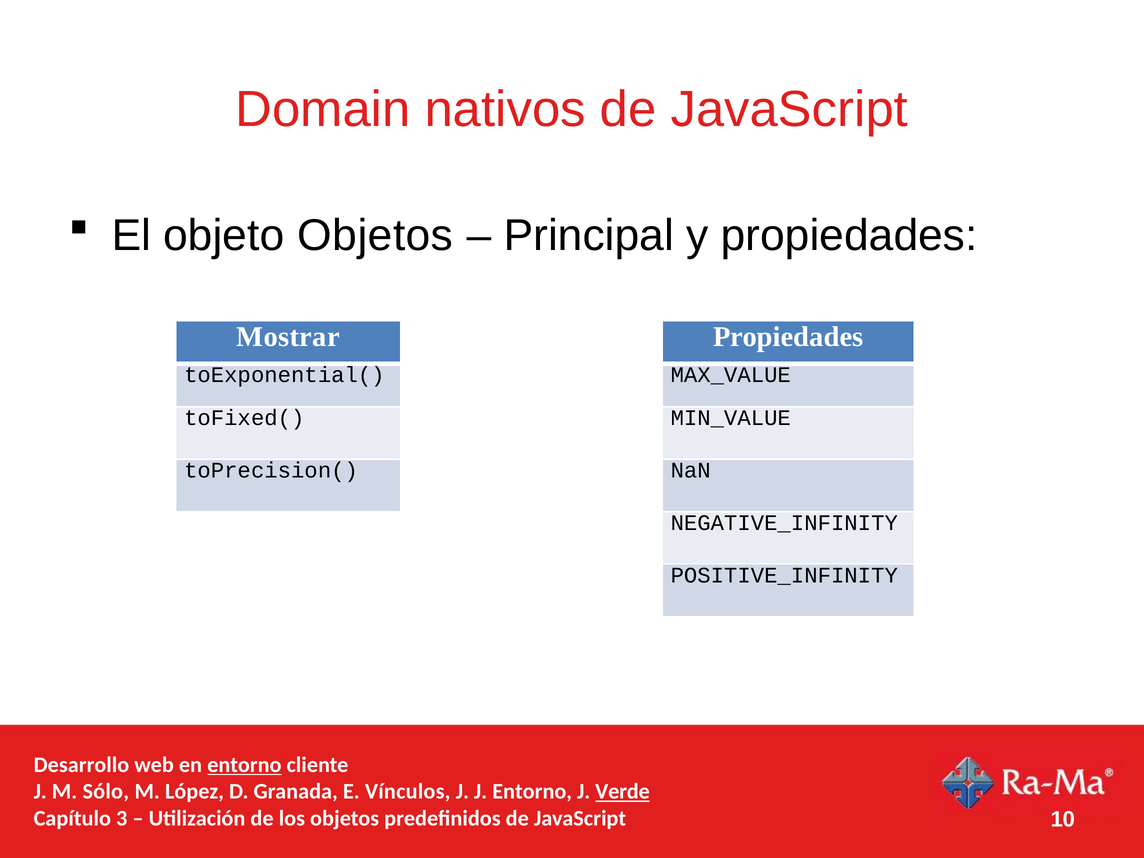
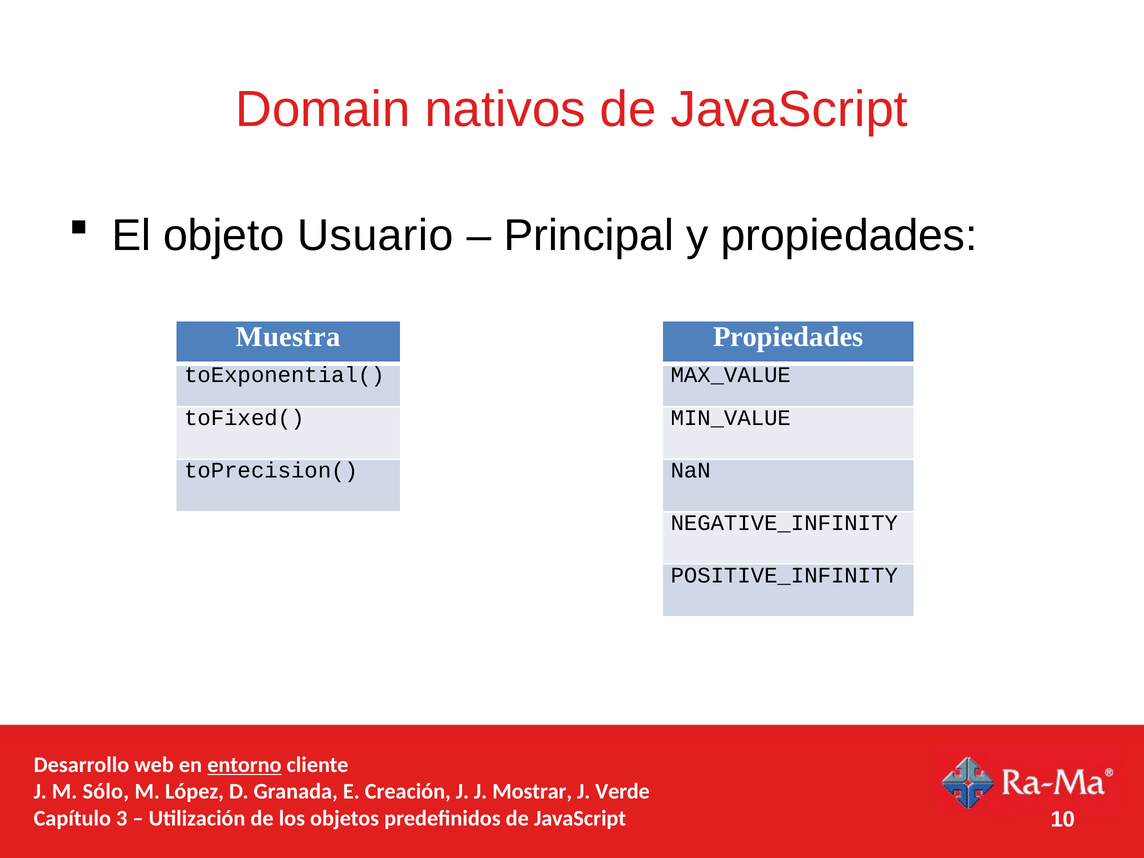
objeto Objetos: Objetos -> Usuario
Mostrar: Mostrar -> Muestra
Vínculos: Vínculos -> Creación
J Entorno: Entorno -> Mostrar
Verde underline: present -> none
